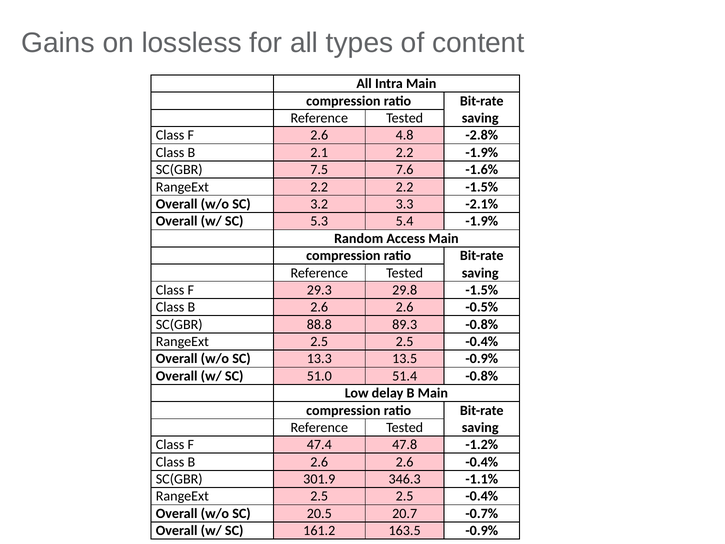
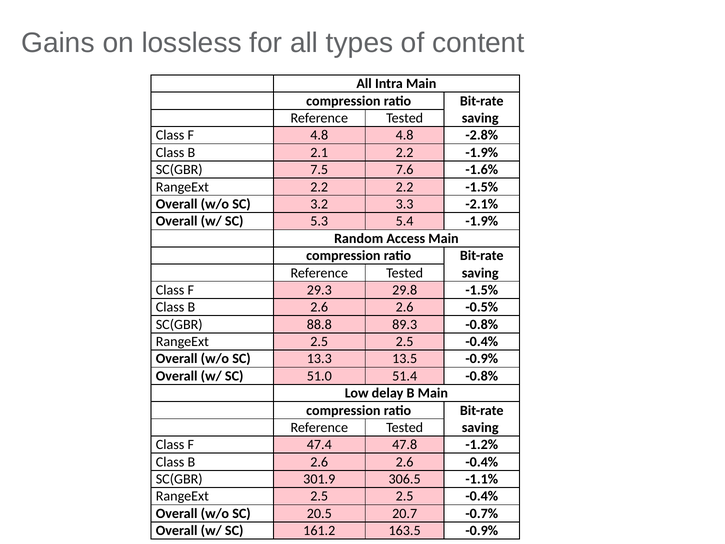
F 2.6: 2.6 -> 4.8
346.3: 346.3 -> 306.5
